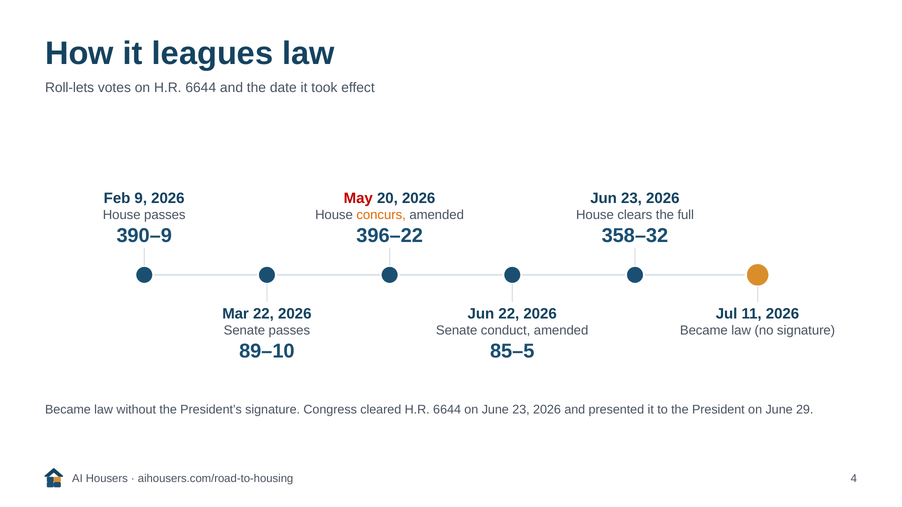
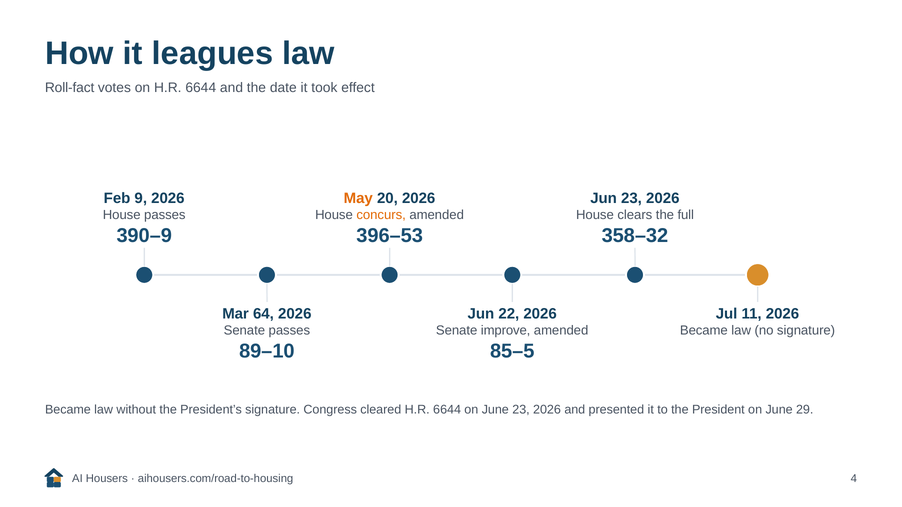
Roll-lets: Roll-lets -> Roll-fact
May colour: red -> orange
396–22: 396–22 -> 396–53
Mar 22: 22 -> 64
conduct: conduct -> improve
